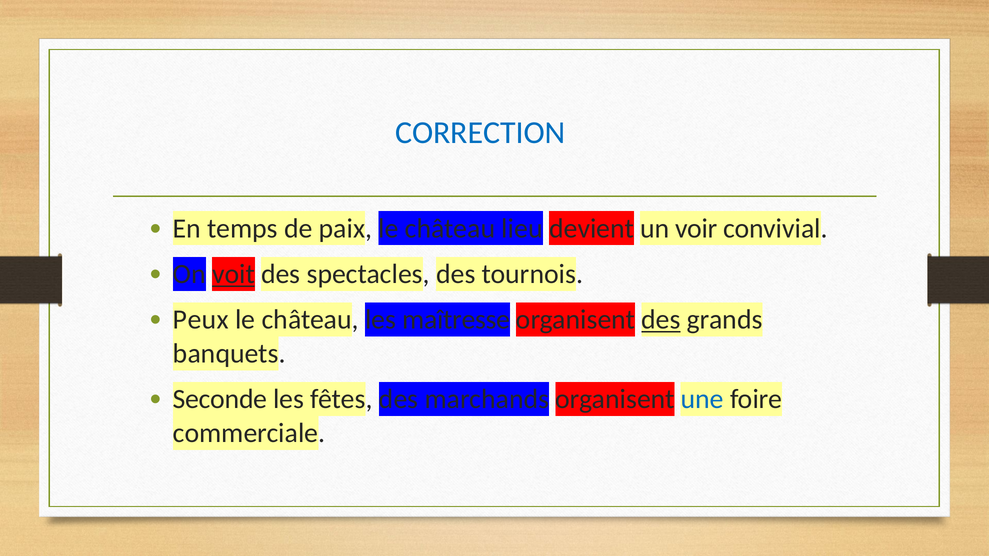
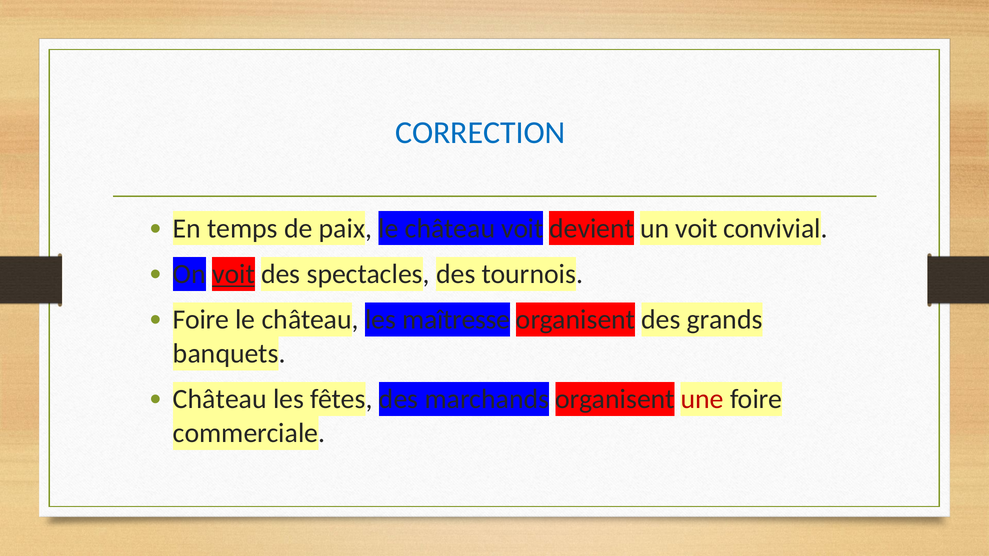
château lieu: lieu -> voit
un voir: voir -> voit
Peux at (201, 320): Peux -> Foire
des at (661, 320) underline: present -> none
Seconde at (220, 399): Seconde -> Château
une colour: blue -> red
